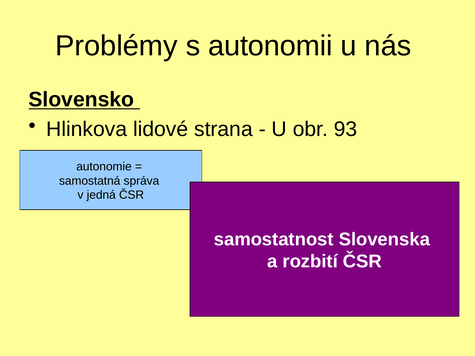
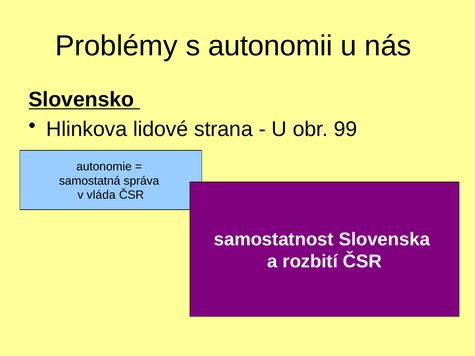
93: 93 -> 99
jedná: jedná -> vláda
